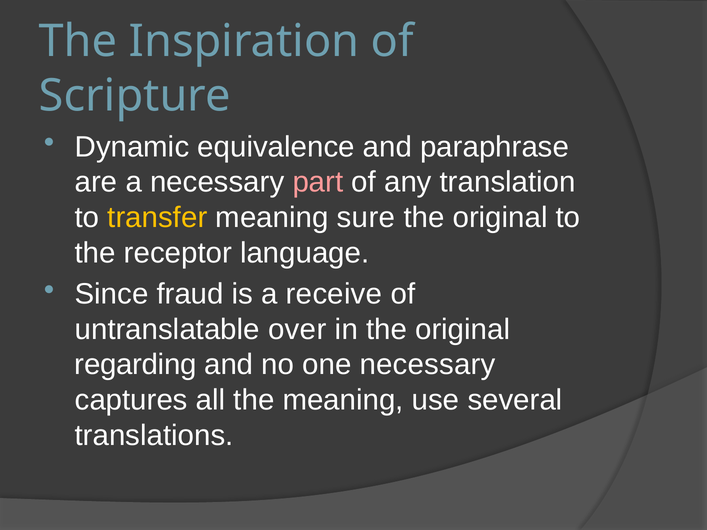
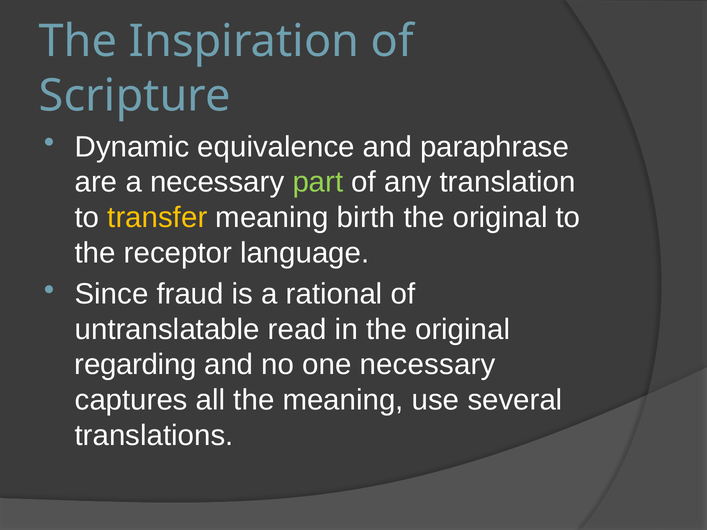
part colour: pink -> light green
sure: sure -> birth
receive: receive -> rational
over: over -> read
